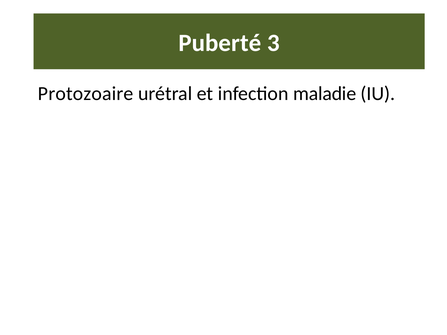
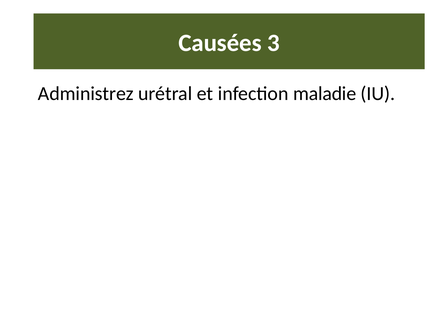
Puberté: Puberté -> Causées
Protozoaire: Protozoaire -> Administrez
